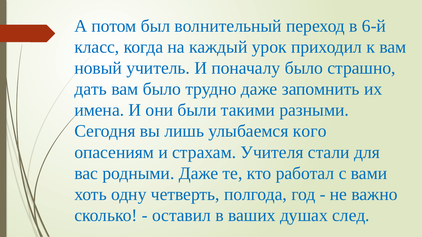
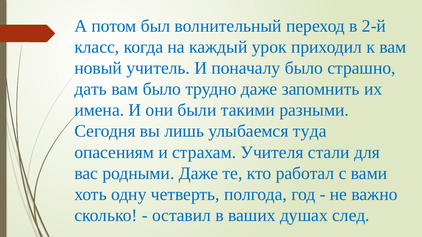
6-й: 6-й -> 2-й
кого: кого -> туда
